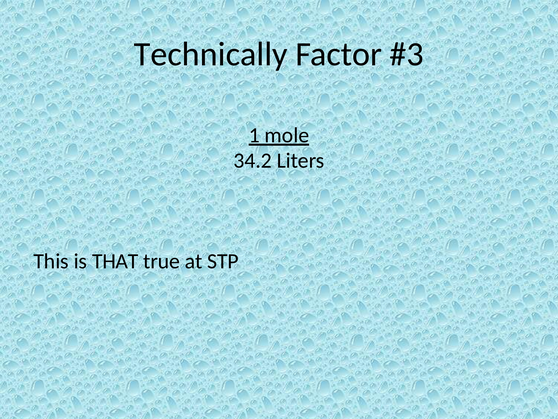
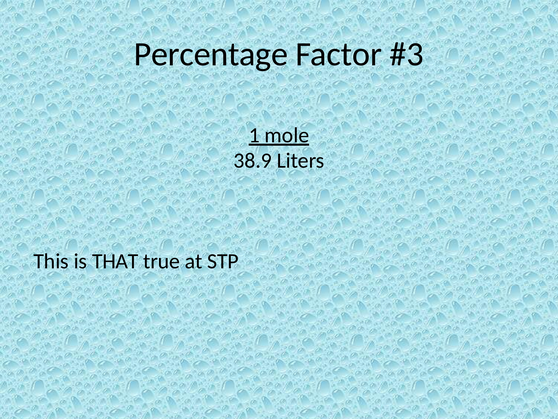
Technically: Technically -> Percentage
34.2: 34.2 -> 38.9
